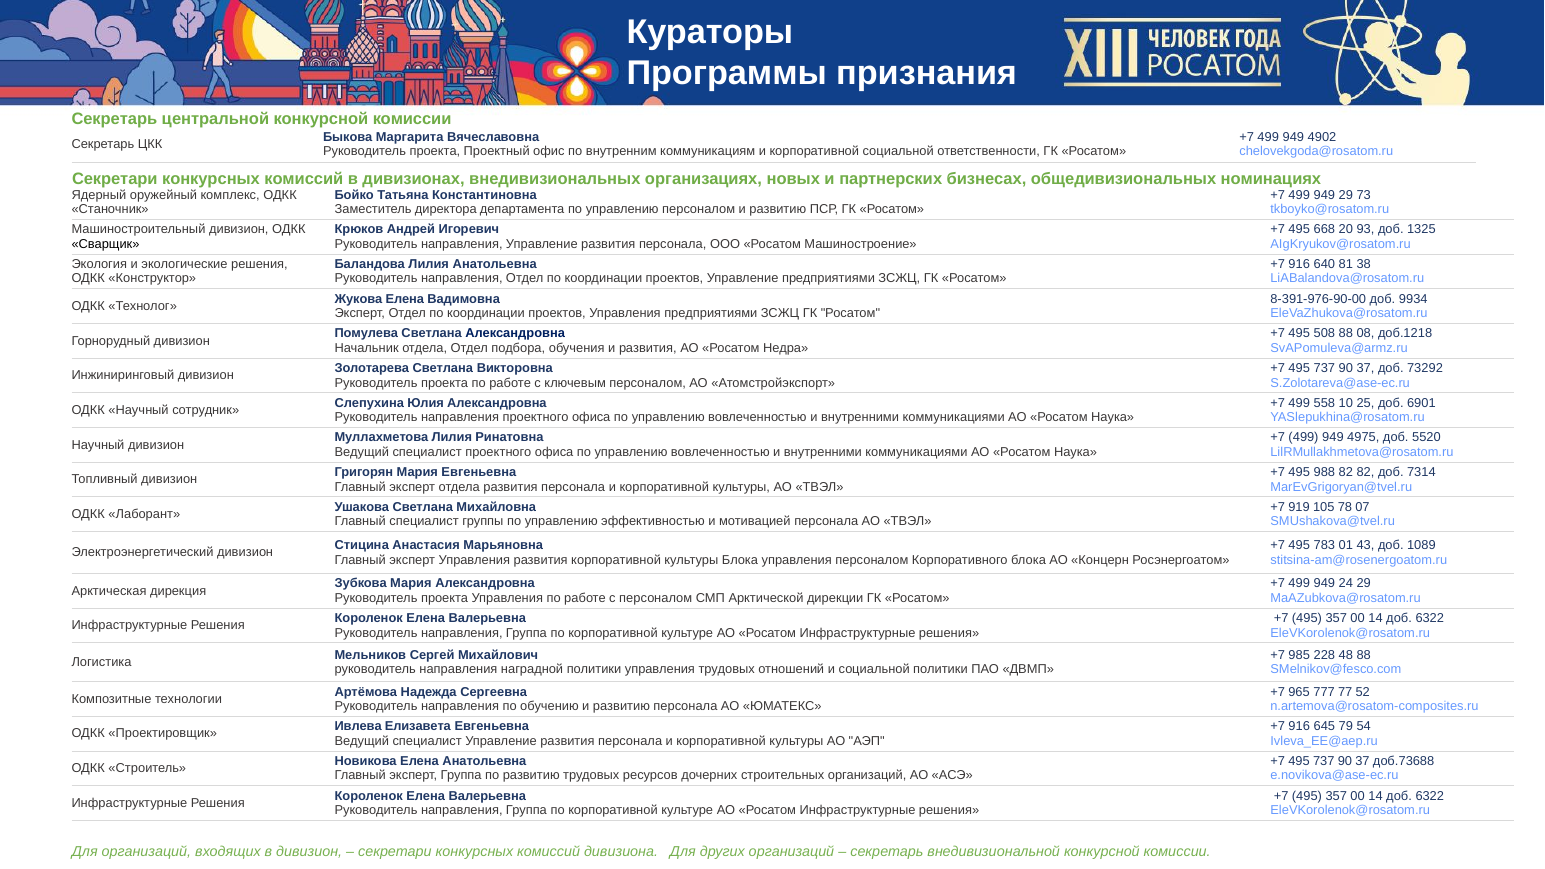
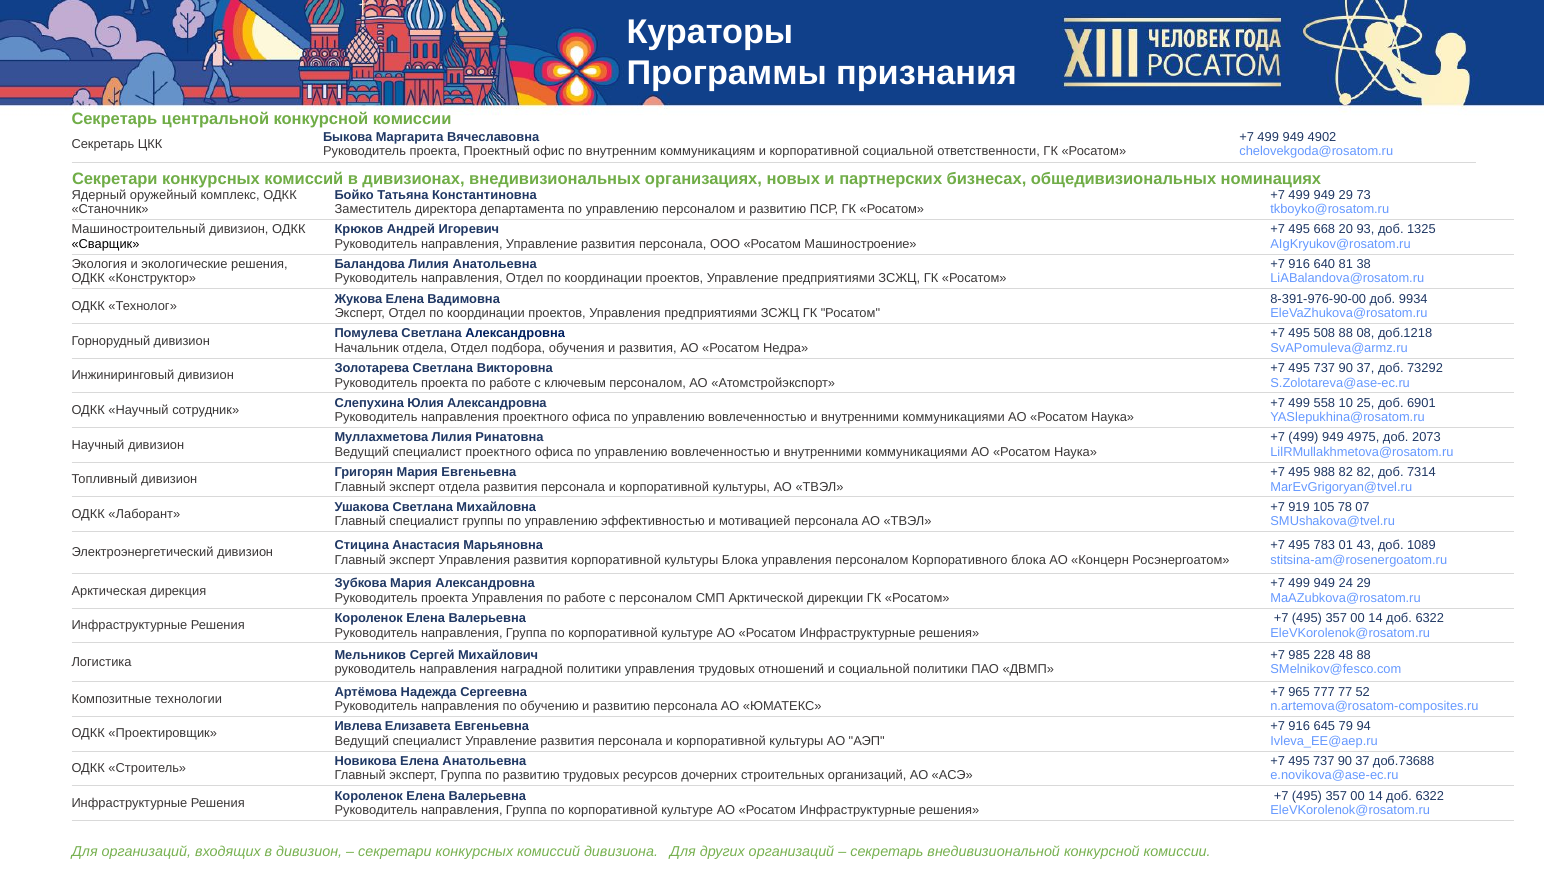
5520: 5520 -> 2073
54: 54 -> 94
